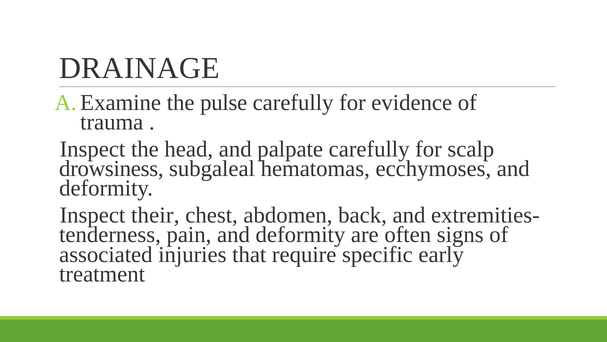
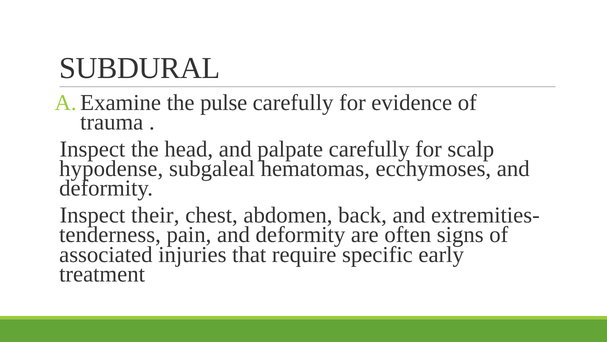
DRAINAGE: DRAINAGE -> SUBDURAL
drowsiness: drowsiness -> hypodense
